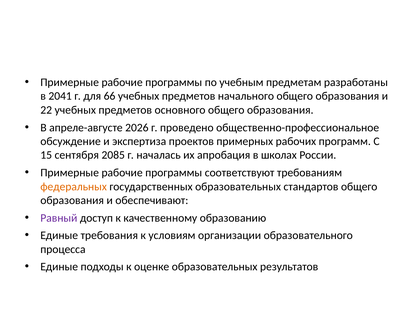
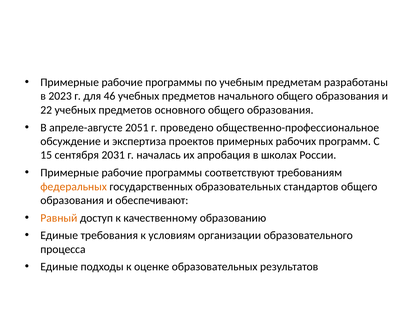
2041: 2041 -> 2023
66: 66 -> 46
2026: 2026 -> 2051
2085: 2085 -> 2031
Равный colour: purple -> orange
